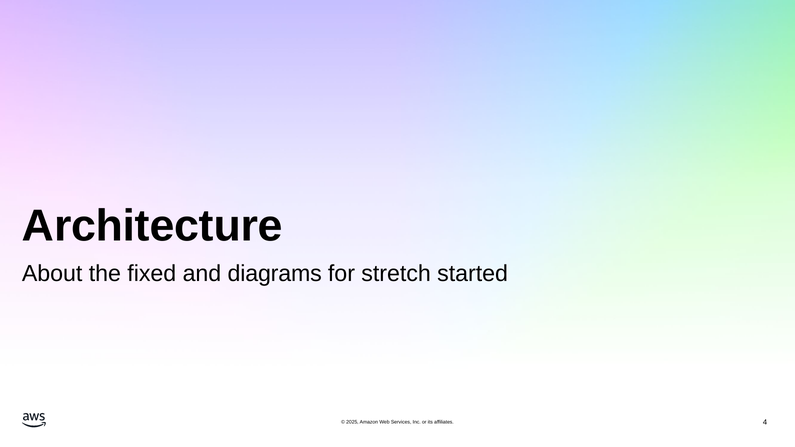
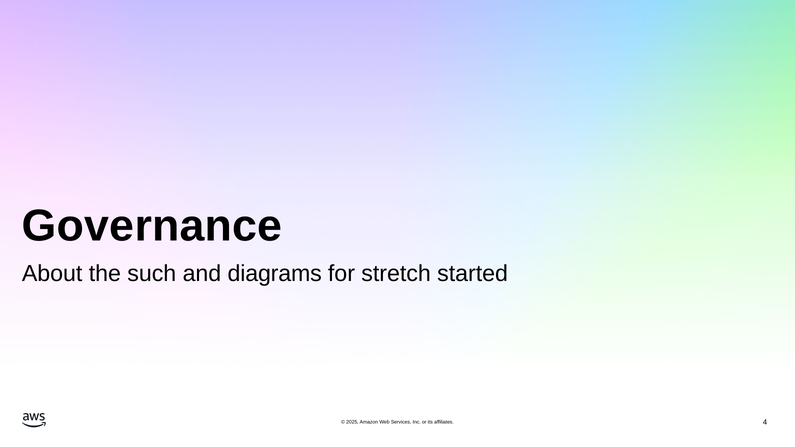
Architecture: Architecture -> Governance
fixed: fixed -> such
